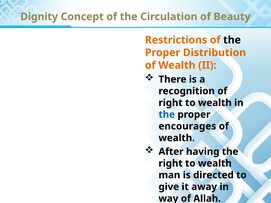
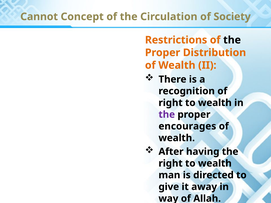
Dignity: Dignity -> Cannot
Beauty: Beauty -> Society
the at (167, 115) colour: blue -> purple
